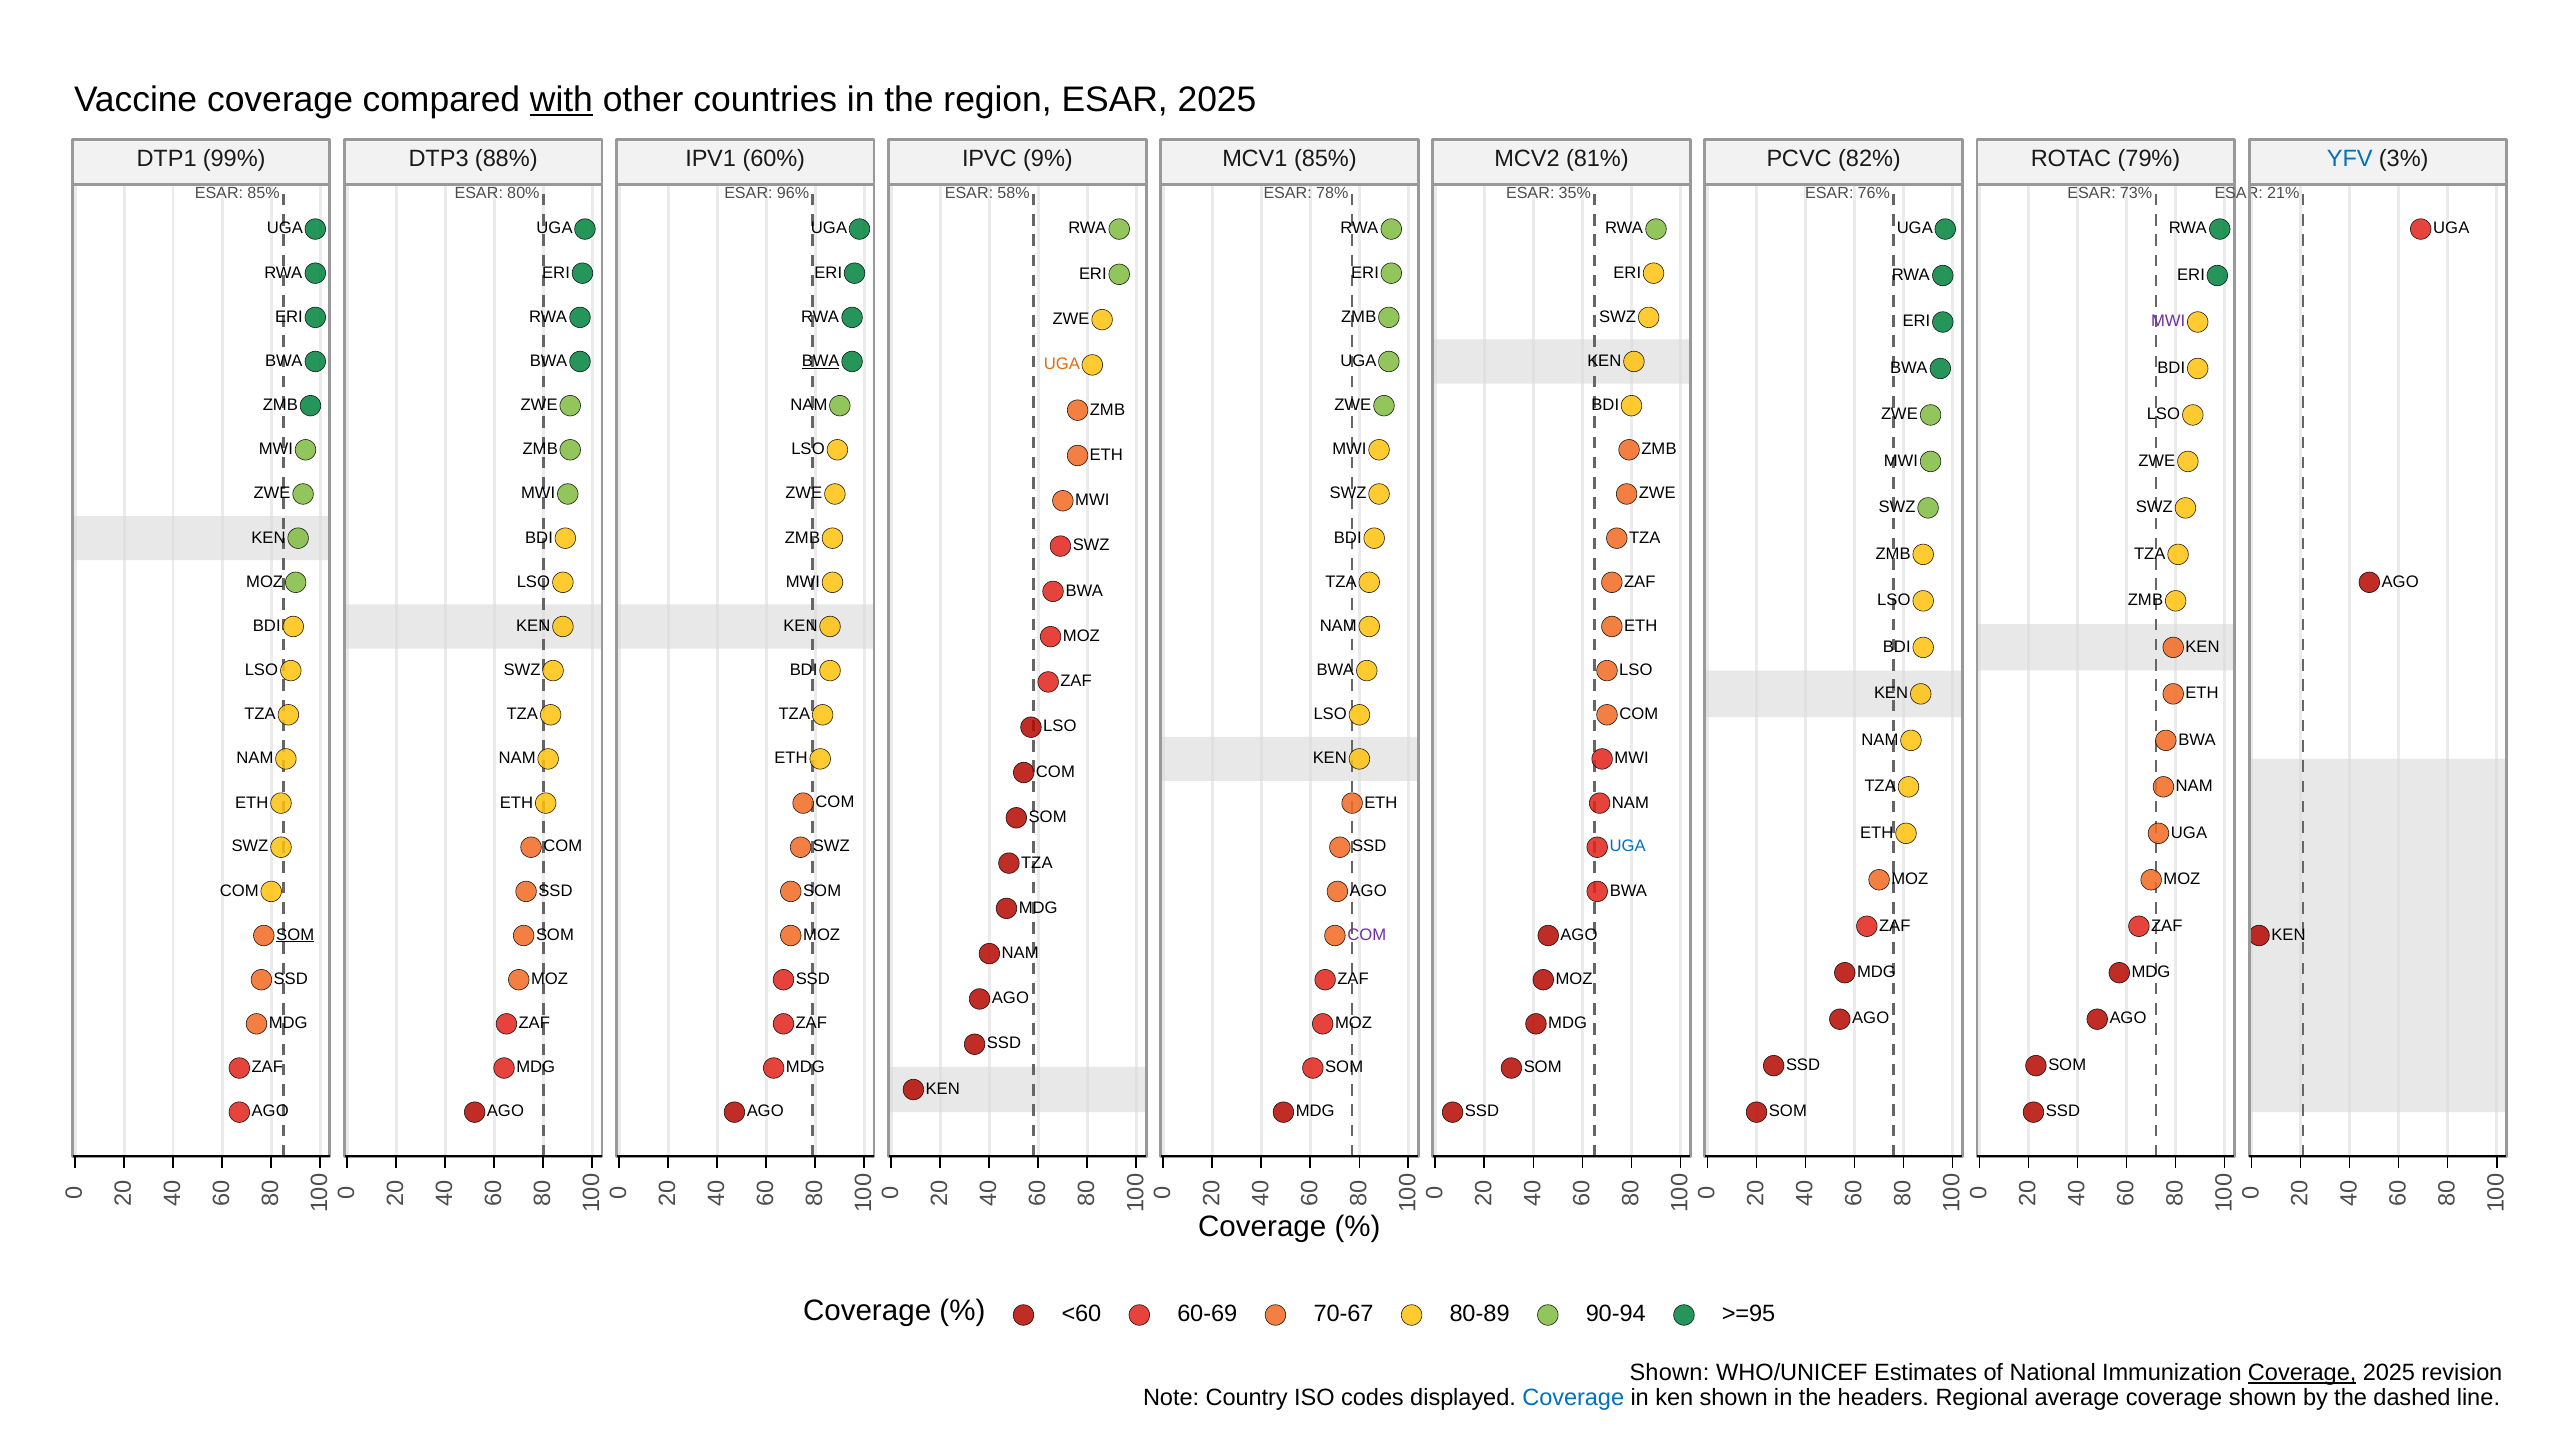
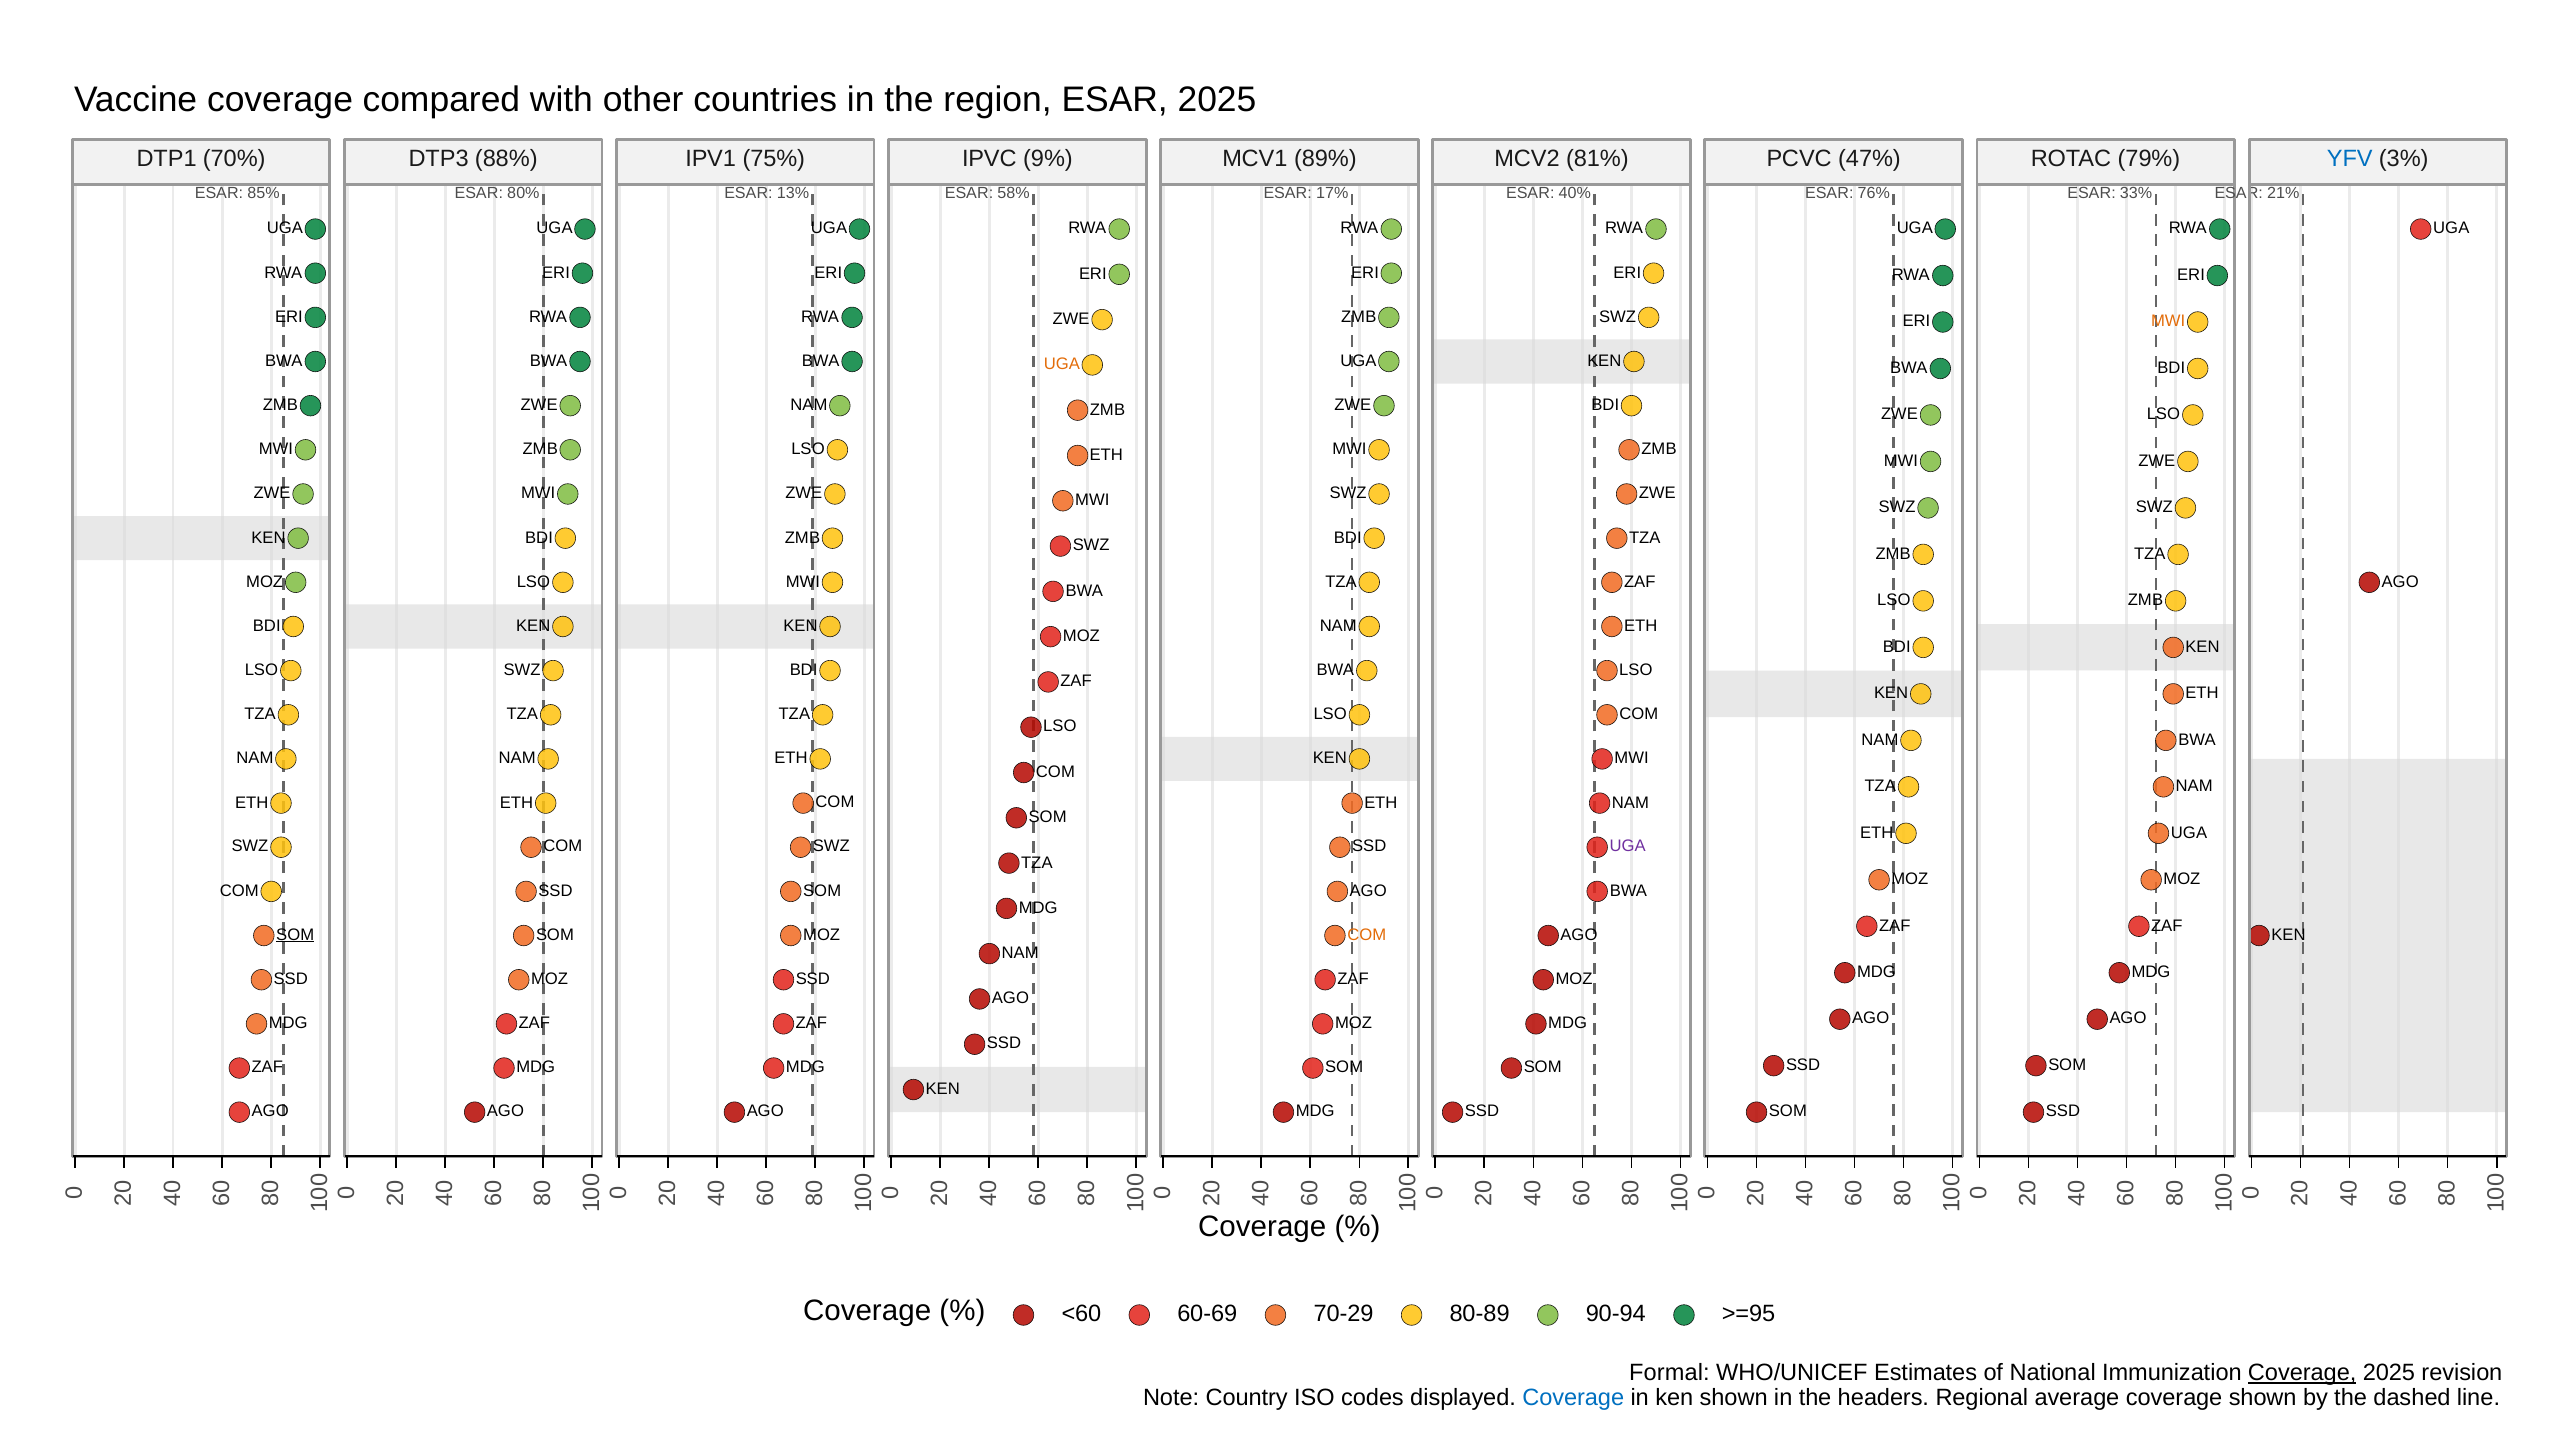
with underline: present -> none
99%: 99% -> 70%
60%: 60% -> 75%
MCV1 85%: 85% -> 89%
82%: 82% -> 47%
96%: 96% -> 13%
78%: 78% -> 17%
35%: 35% -> 40%
73%: 73% -> 33%
MWI at (2168, 321) colour: purple -> orange
BWA at (821, 361) underline: present -> none
UGA at (1628, 846) colour: blue -> purple
COM at (1367, 935) colour: purple -> orange
70-67: 70-67 -> 70-29
Shown at (1669, 1373): Shown -> Formal
